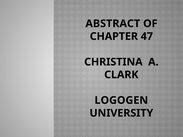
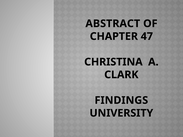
LOGOGEN: LOGOGEN -> FINDINGS
